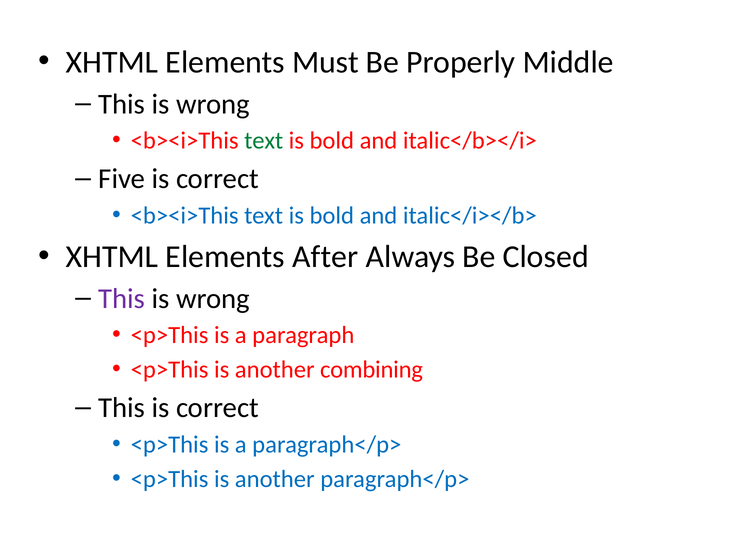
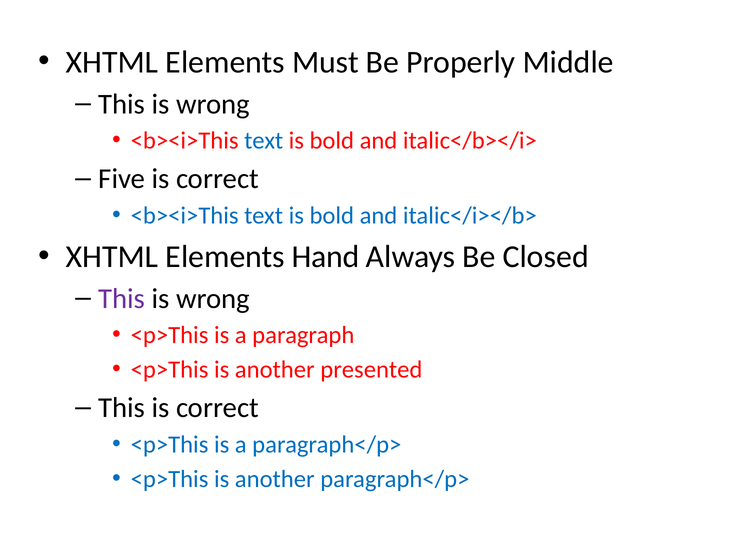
text at (264, 141) colour: green -> blue
After: After -> Hand
combining: combining -> presented
